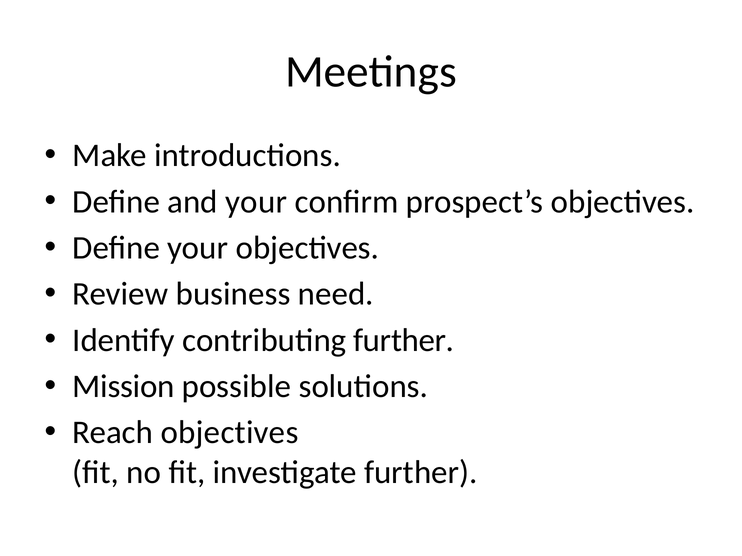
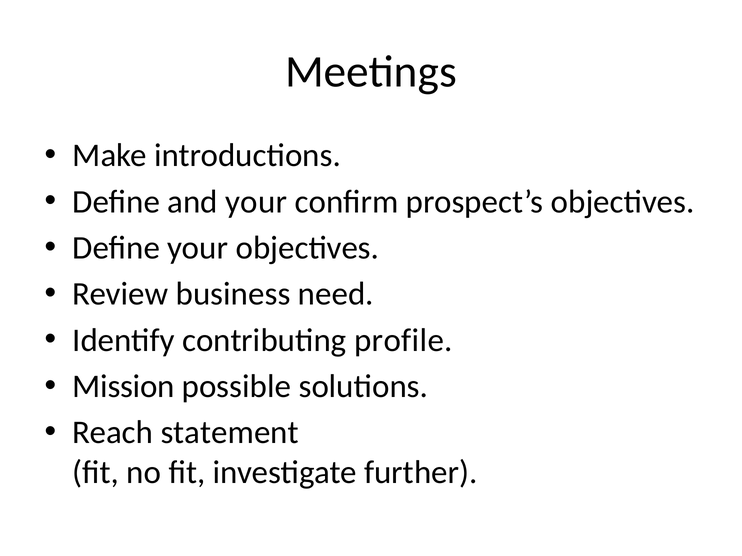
contributing further: further -> profile
Reach objectives: objectives -> statement
